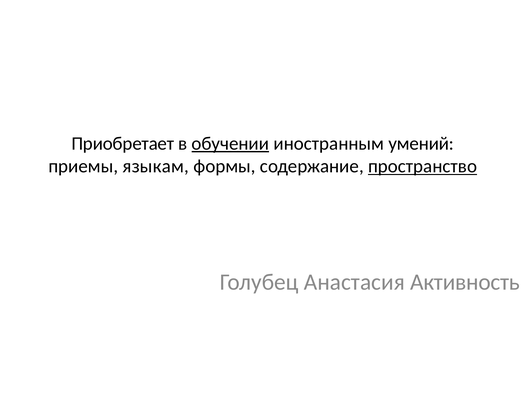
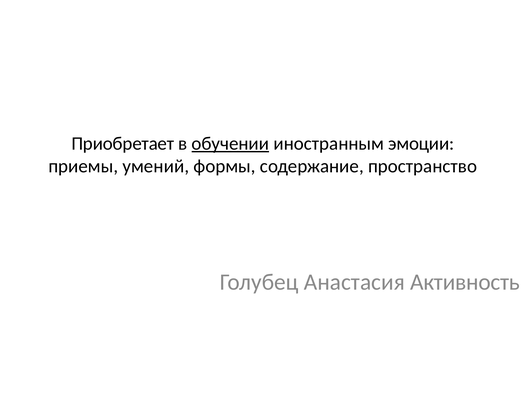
умений: умений -> эмоции
языкам: языкам -> умений
пространство underline: present -> none
